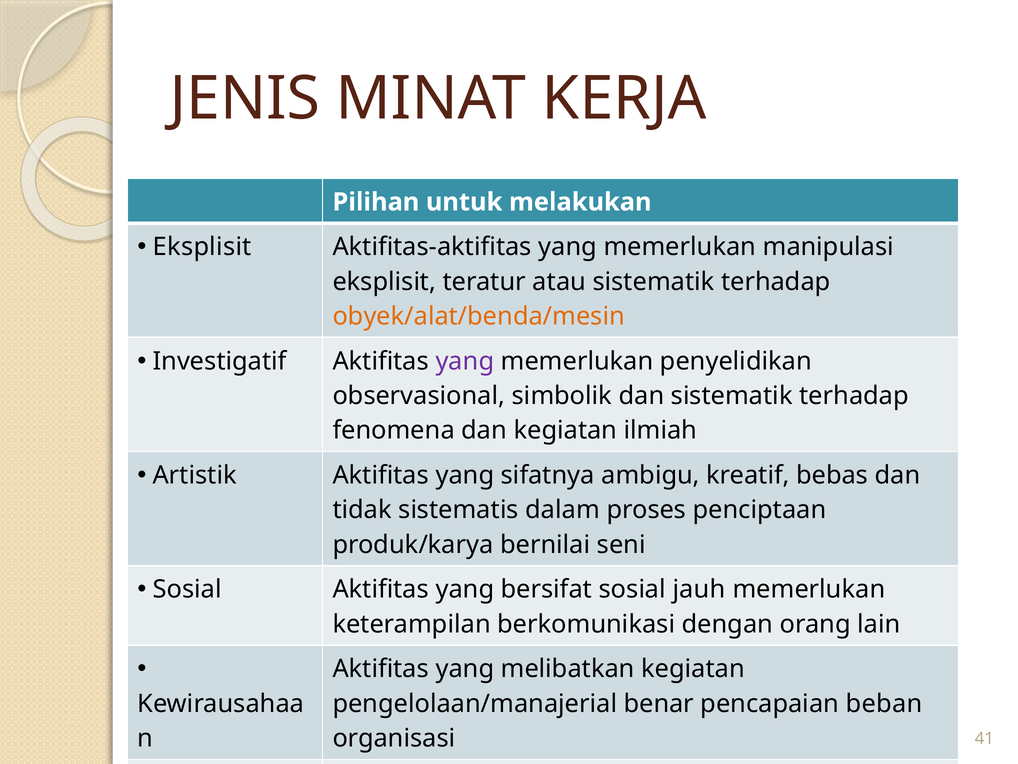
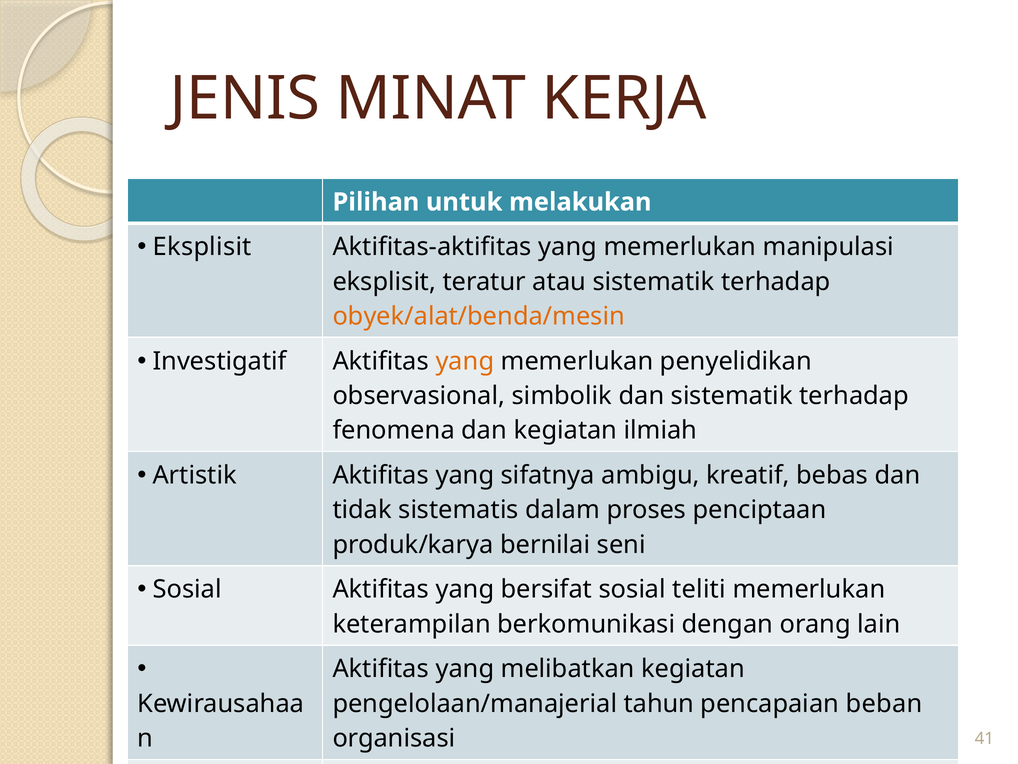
yang at (465, 361) colour: purple -> orange
jauh: jauh -> teliti
benar: benar -> tahun
